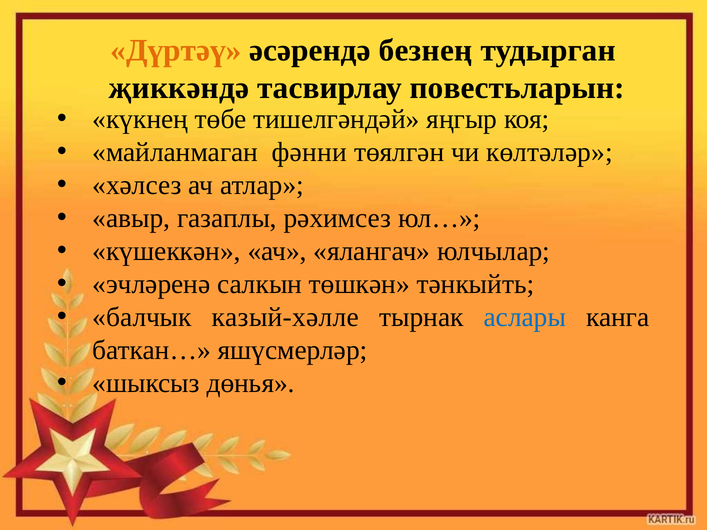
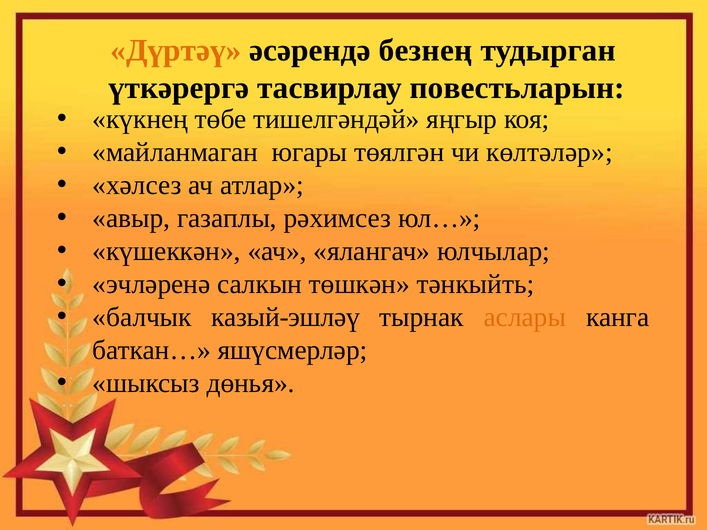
җиккәндә: җиккәндә -> үткәрергә
фәнни: фәнни -> югары
казый-хәлле: казый-хәлле -> казый-эшләү
аслары colour: blue -> orange
